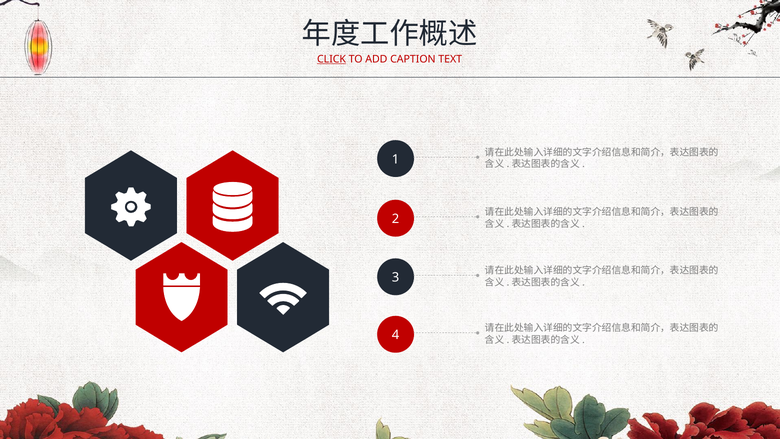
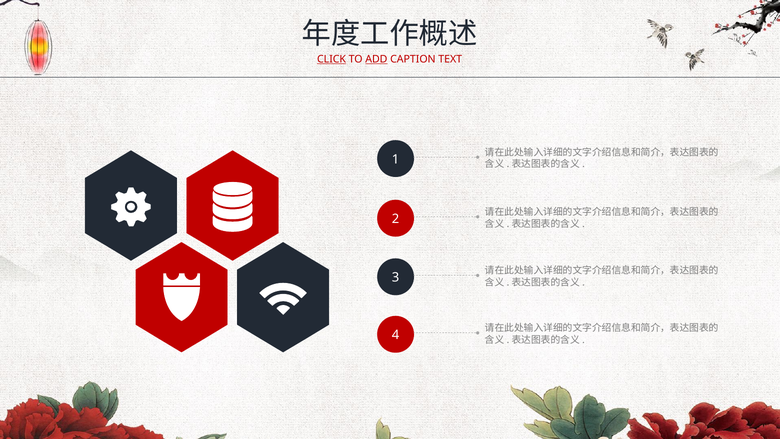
ADD underline: none -> present
